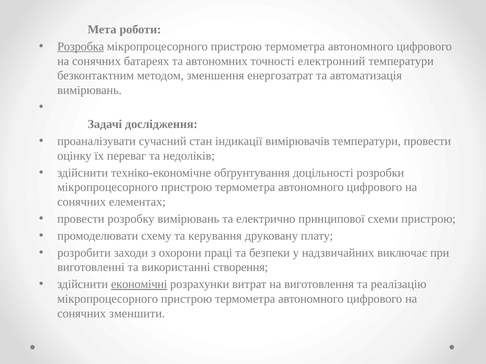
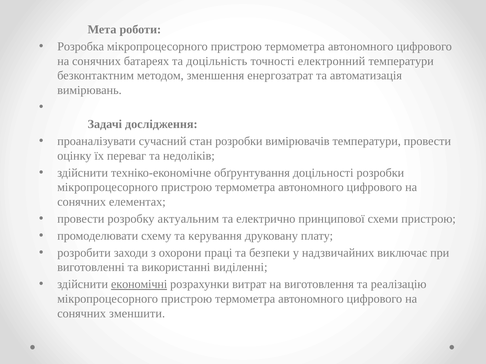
Розробка underline: present -> none
автономних: автономних -> доцільність
стан індикації: індикації -> розробки
розробку вимірювань: вимірювань -> актуальним
створення: створення -> виділенні
